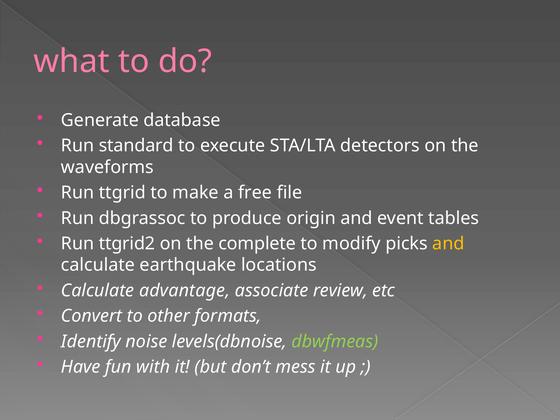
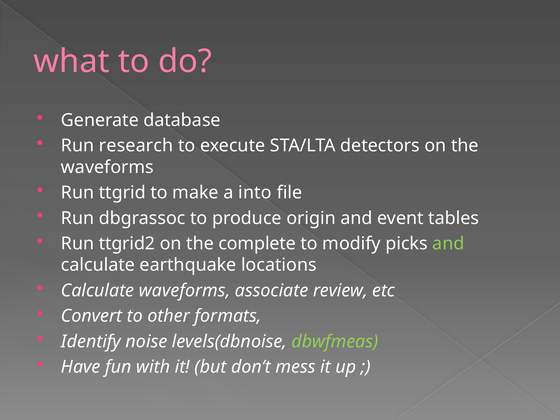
standard: standard -> research
free: free -> into
and at (448, 244) colour: yellow -> light green
Calculate advantage: advantage -> waveforms
